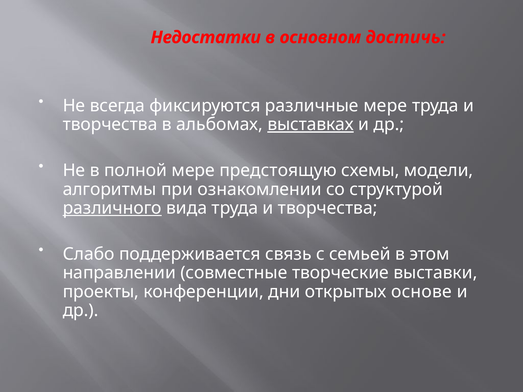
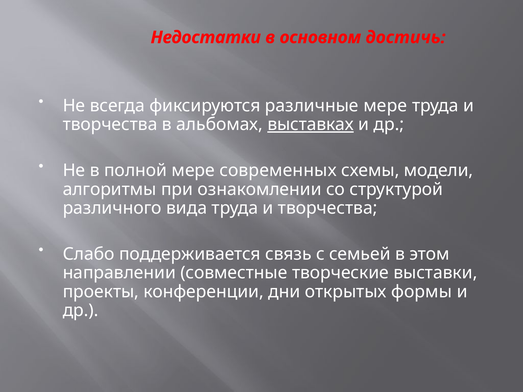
предстоящую: предстоящую -> современных
различного underline: present -> none
основе: основе -> формы
